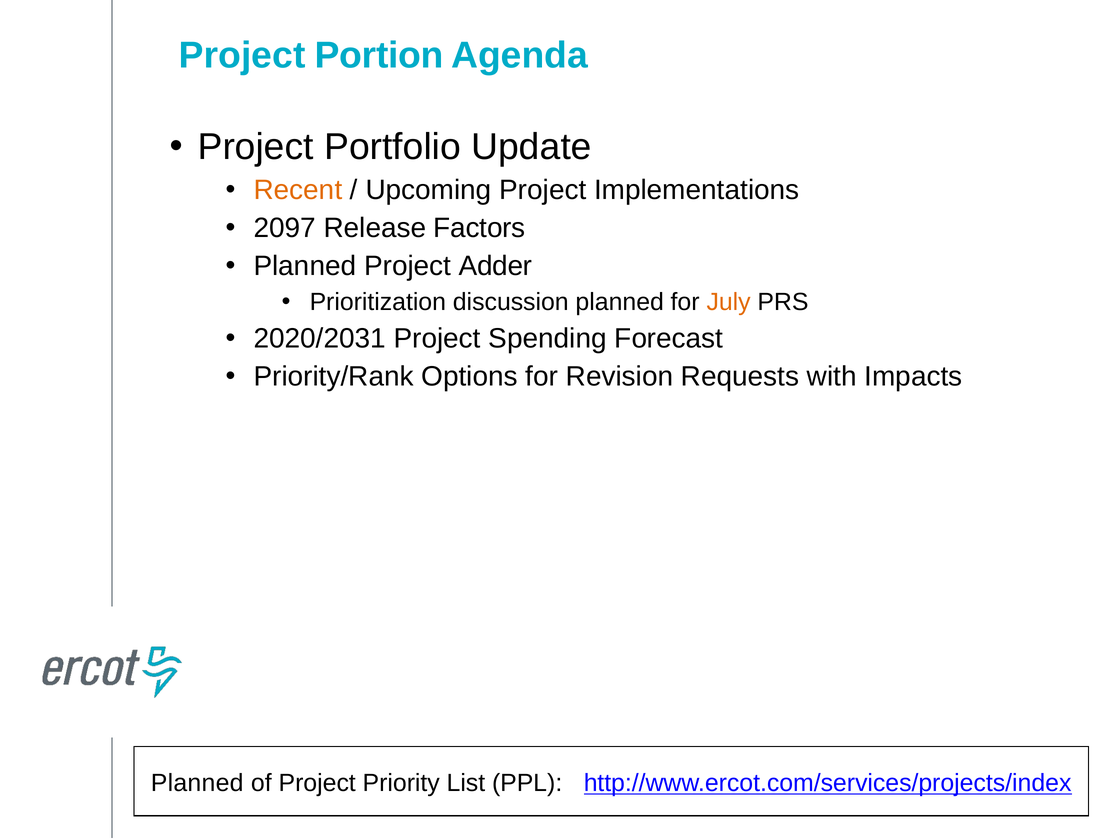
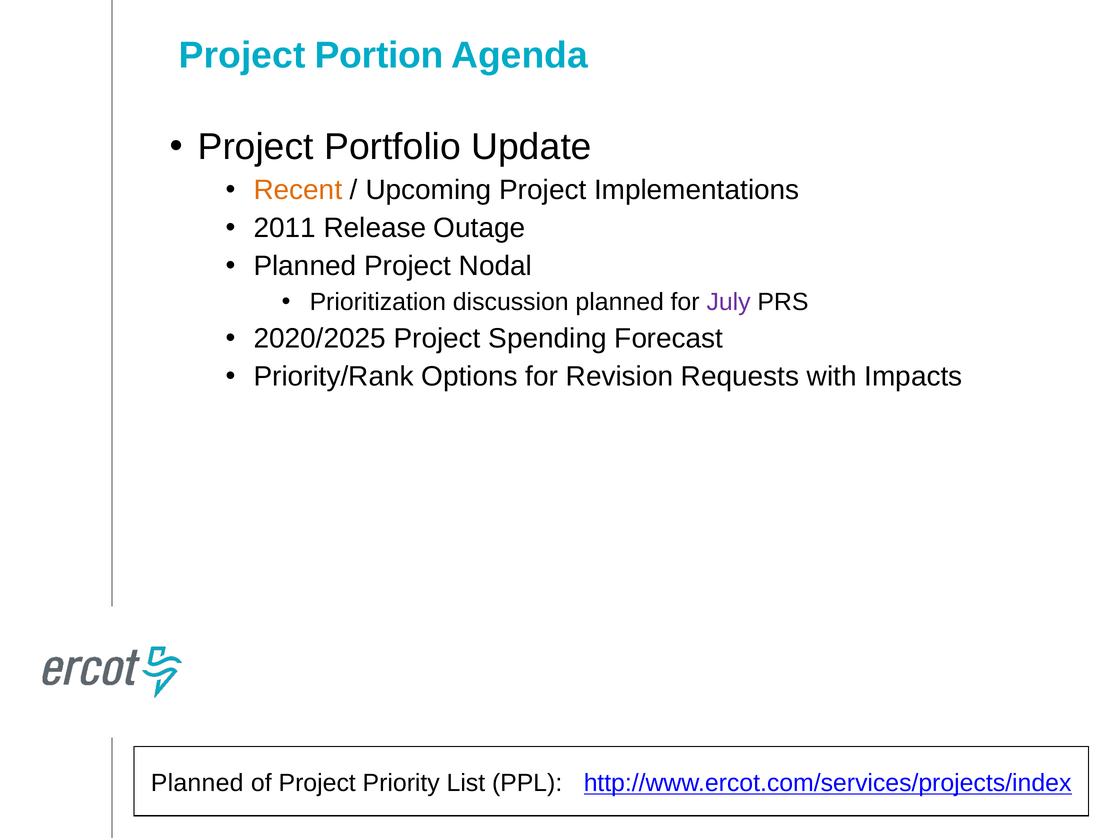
2097: 2097 -> 2011
Factors: Factors -> Outage
Adder: Adder -> Nodal
July colour: orange -> purple
2020/2031: 2020/2031 -> 2020/2025
